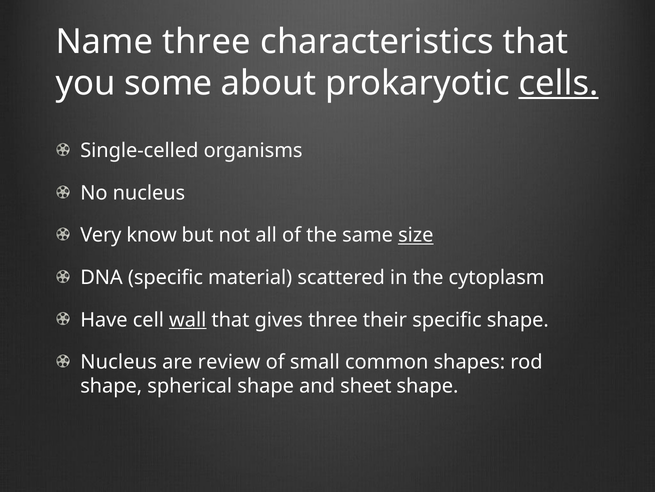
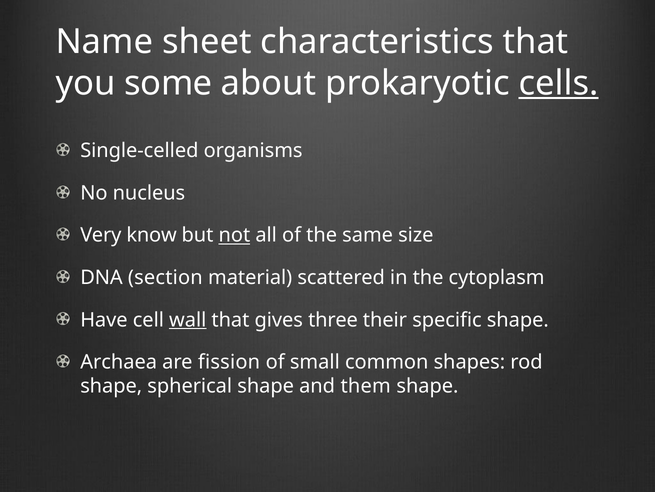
Name three: three -> sheet
not underline: none -> present
size underline: present -> none
DNA specific: specific -> section
Nucleus at (119, 362): Nucleus -> Archaea
review: review -> fission
sheet: sheet -> them
